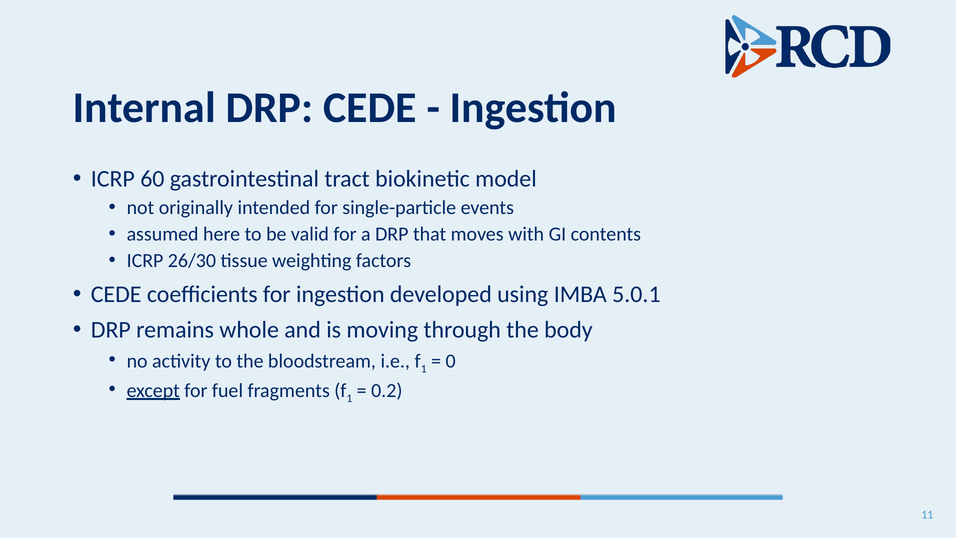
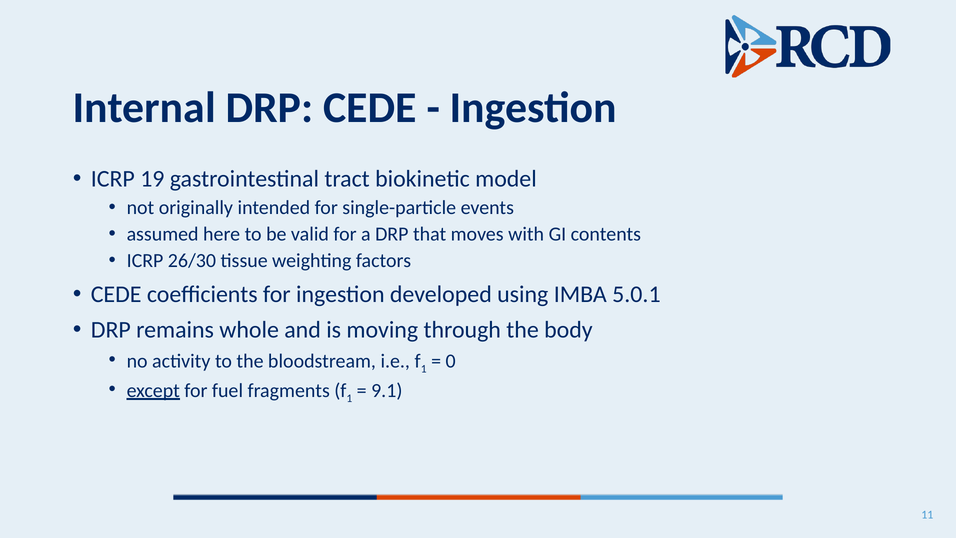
60: 60 -> 19
0.2: 0.2 -> 9.1
